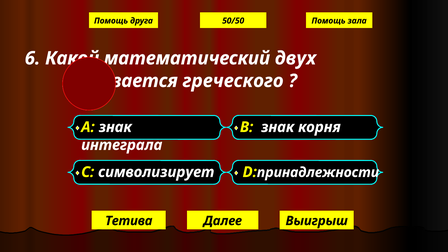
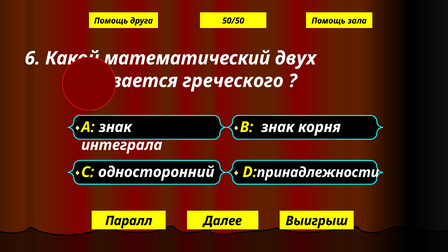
символизирует: символизирует -> односторонний
Тетива: Тетива -> Паралл
